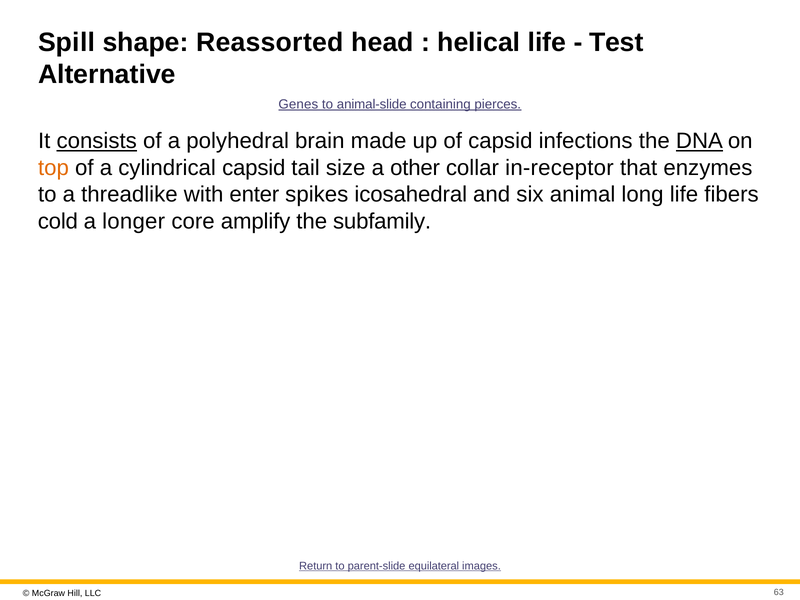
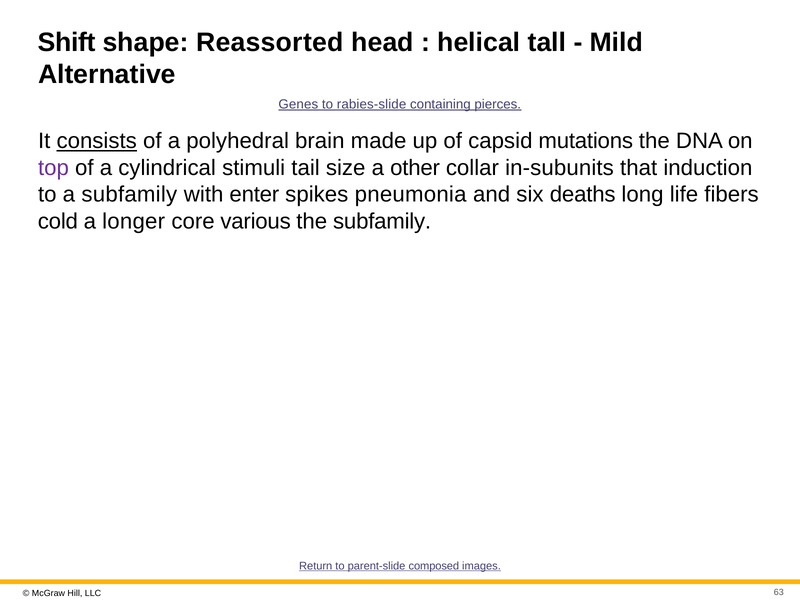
Spill: Spill -> Shift
helical life: life -> tall
Test: Test -> Mild
animal-slide: animal-slide -> rabies-slide
infections: infections -> mutations
DNA underline: present -> none
top colour: orange -> purple
cylindrical capsid: capsid -> stimuli
in-receptor: in-receptor -> in-subunits
enzymes: enzymes -> induction
a threadlike: threadlike -> subfamily
icosahedral: icosahedral -> pneumonia
animal: animal -> deaths
amplify: amplify -> various
equilateral: equilateral -> composed
